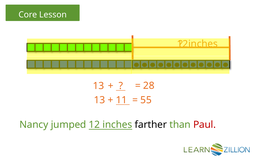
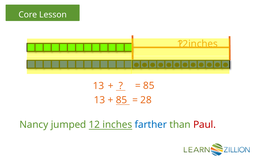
28 at (149, 86): 28 -> 85
11 at (122, 100): 11 -> 85
55: 55 -> 28
farther colour: black -> blue
